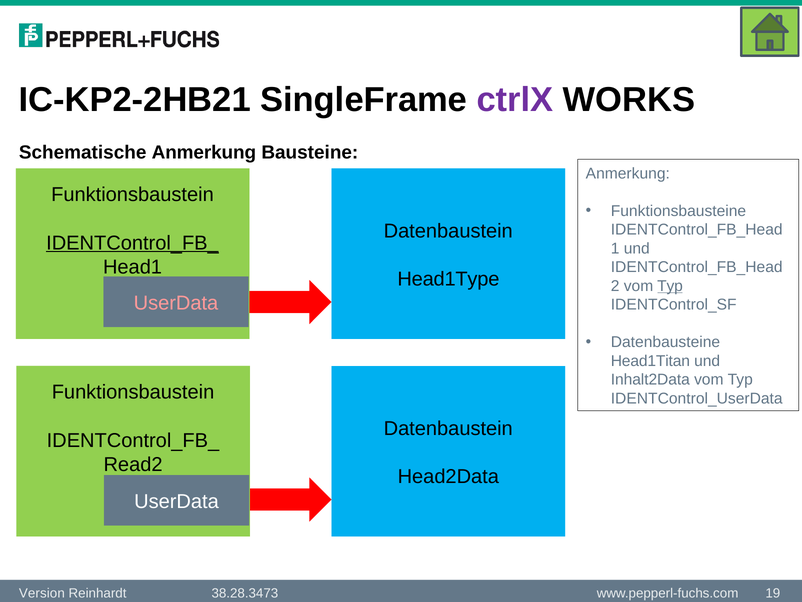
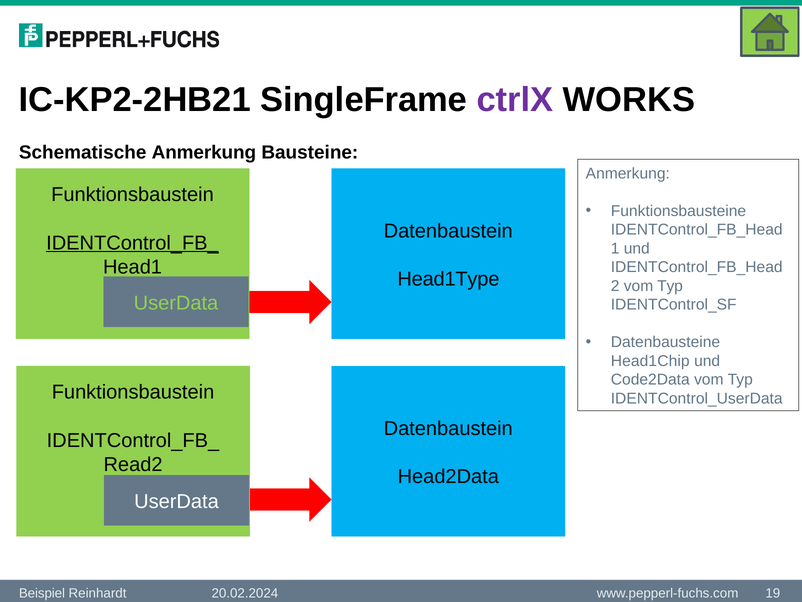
Typ at (670, 286) underline: present -> none
UserData at (176, 303) colour: pink -> light green
Head1Titan: Head1Titan -> Head1Chip
Inhalt2Data: Inhalt2Data -> Code2Data
Version: Version -> Beispiel
38.28.3473: 38.28.3473 -> 20.02.2024
